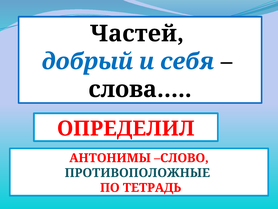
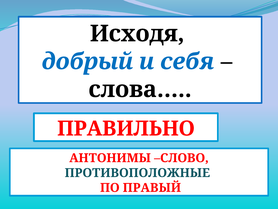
Частей: Частей -> Исходя
ОПРЕДЕЛИЛ: ОПРЕДЕЛИЛ -> ПРАВИЛЬНО
ТЕТРАДЬ: ТЕТРАДЬ -> ПРАВЫЙ
